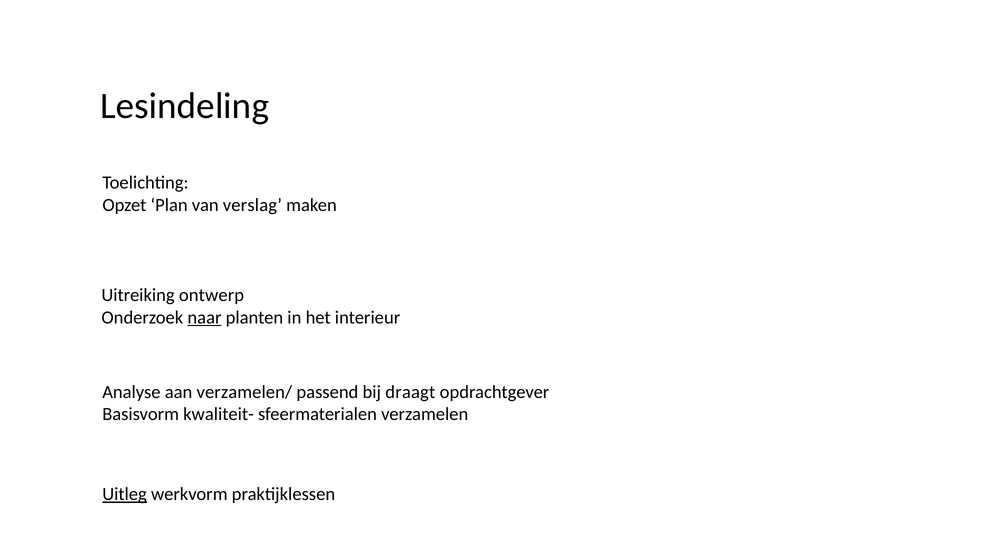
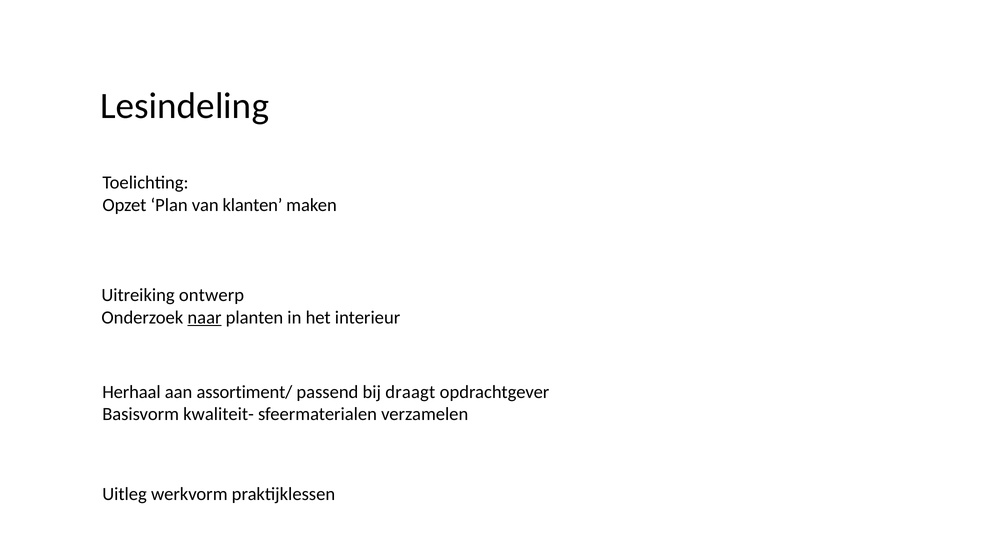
verslag: verslag -> klanten
Analyse: Analyse -> Herhaal
verzamelen/: verzamelen/ -> assortiment/
Uitleg underline: present -> none
